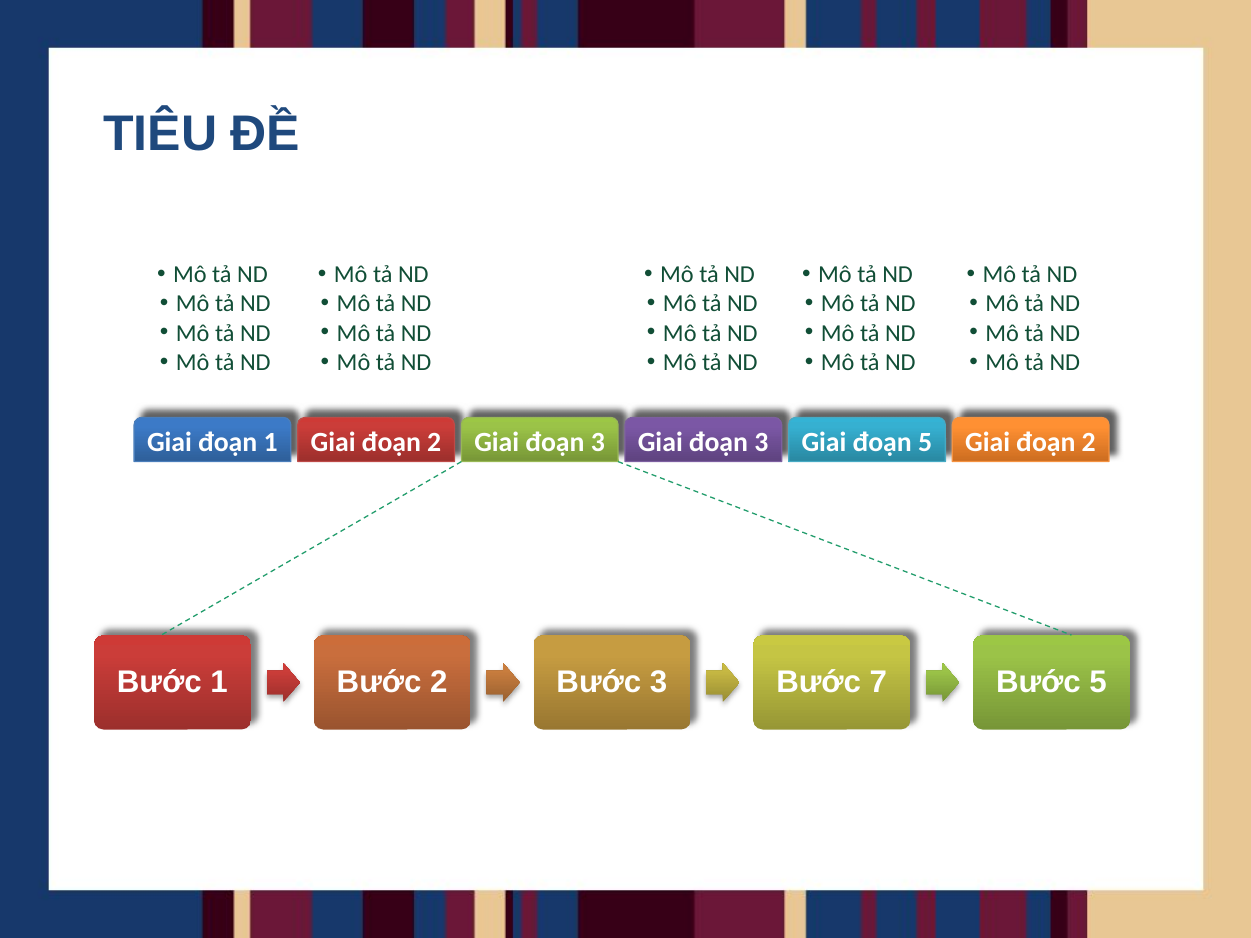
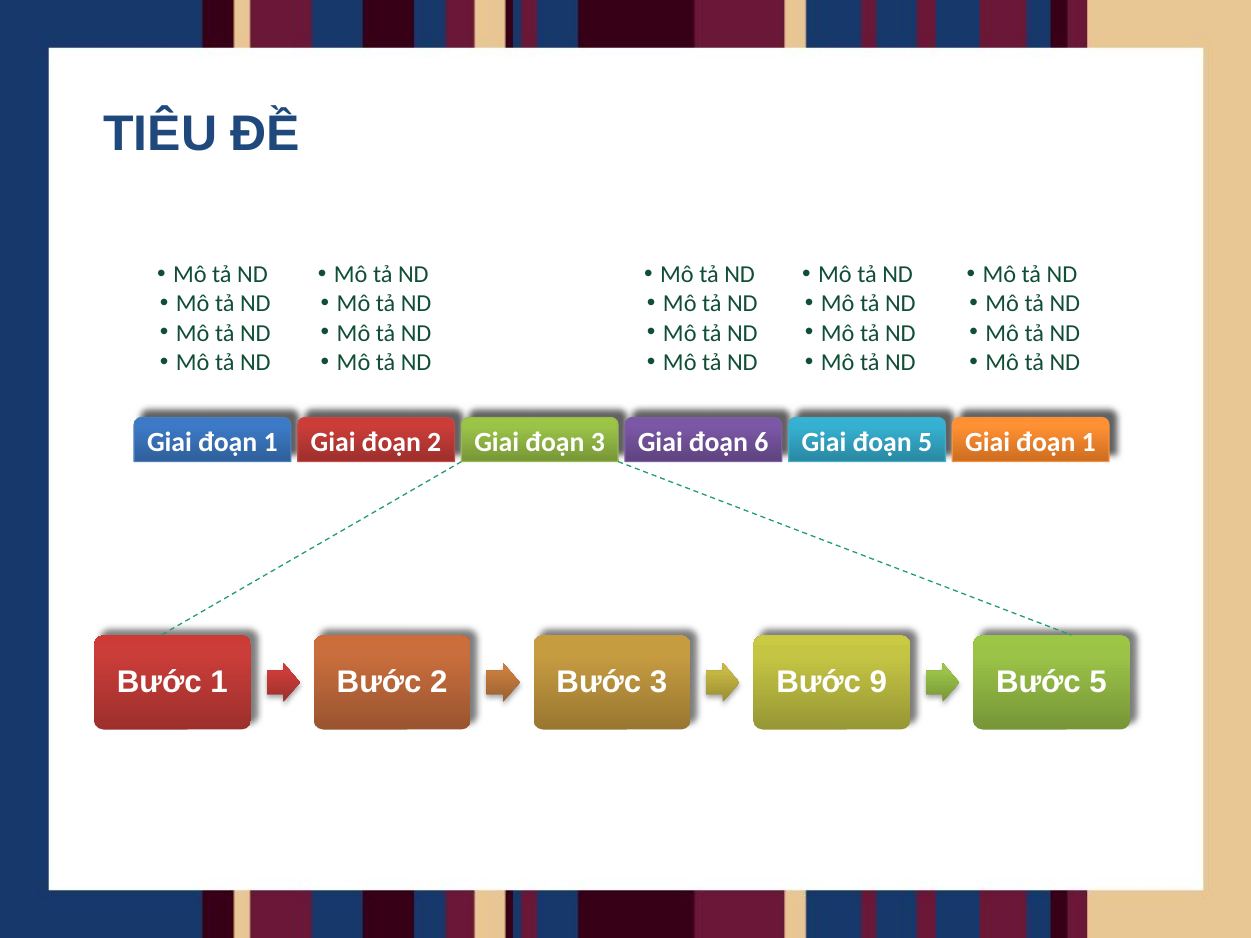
3 Giai đoạn 3: 3 -> 6
5 Giai đoạn 2: 2 -> 1
7: 7 -> 9
